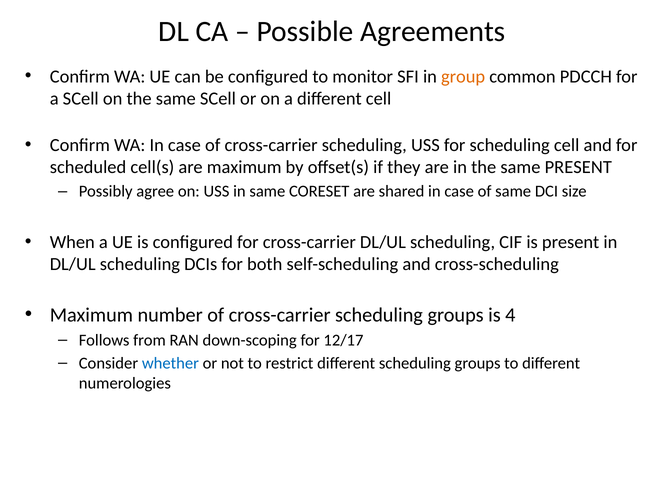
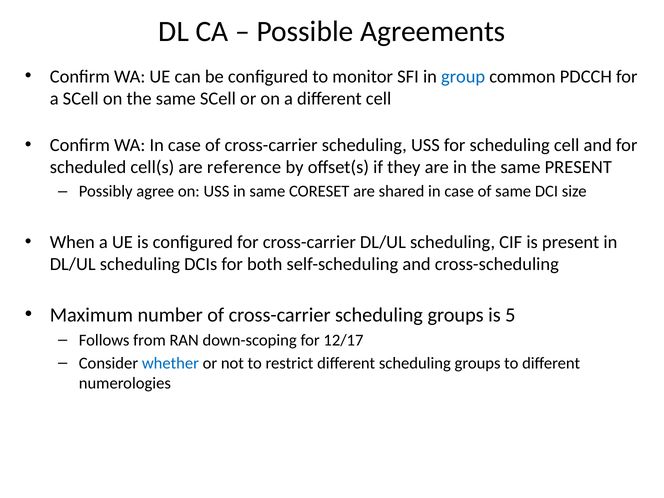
group colour: orange -> blue
are maximum: maximum -> reference
4: 4 -> 5
